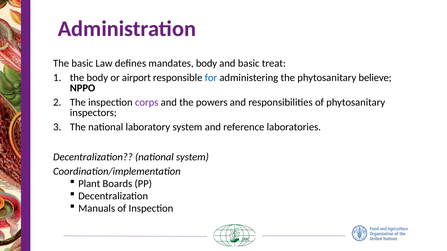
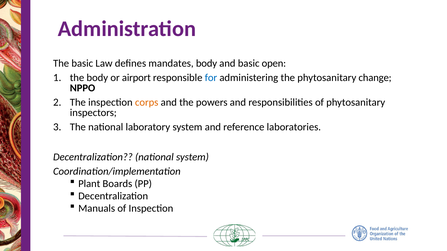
treat: treat -> open
believe: believe -> change
corps colour: purple -> orange
